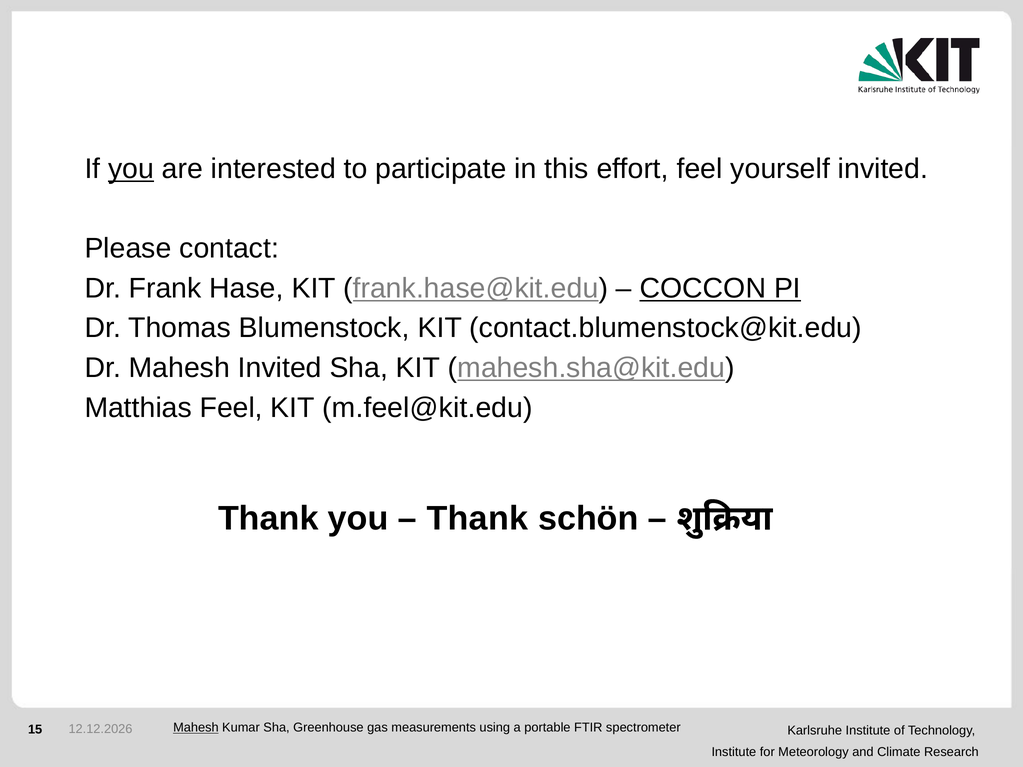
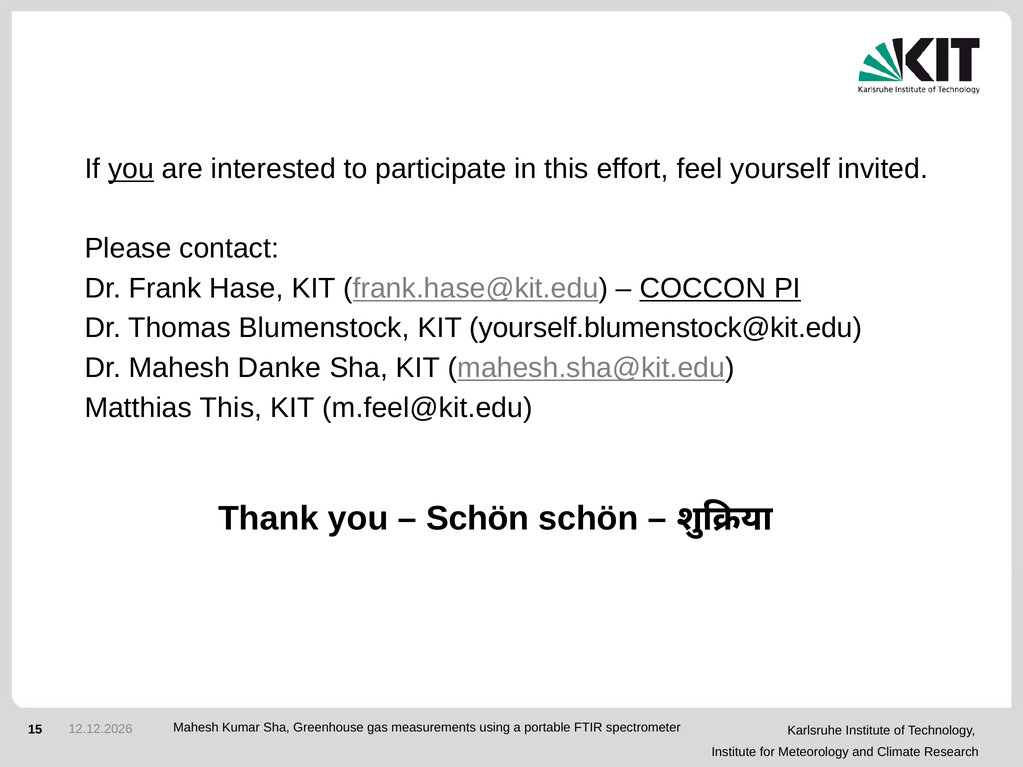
contact.blumenstock@kit.edu: contact.blumenstock@kit.edu -> yourself.blumenstock@kit.edu
Mahesh Invited: Invited -> Danke
Matthias Feel: Feel -> This
Thank at (477, 519): Thank -> Schön
Mahesh at (196, 728) underline: present -> none
